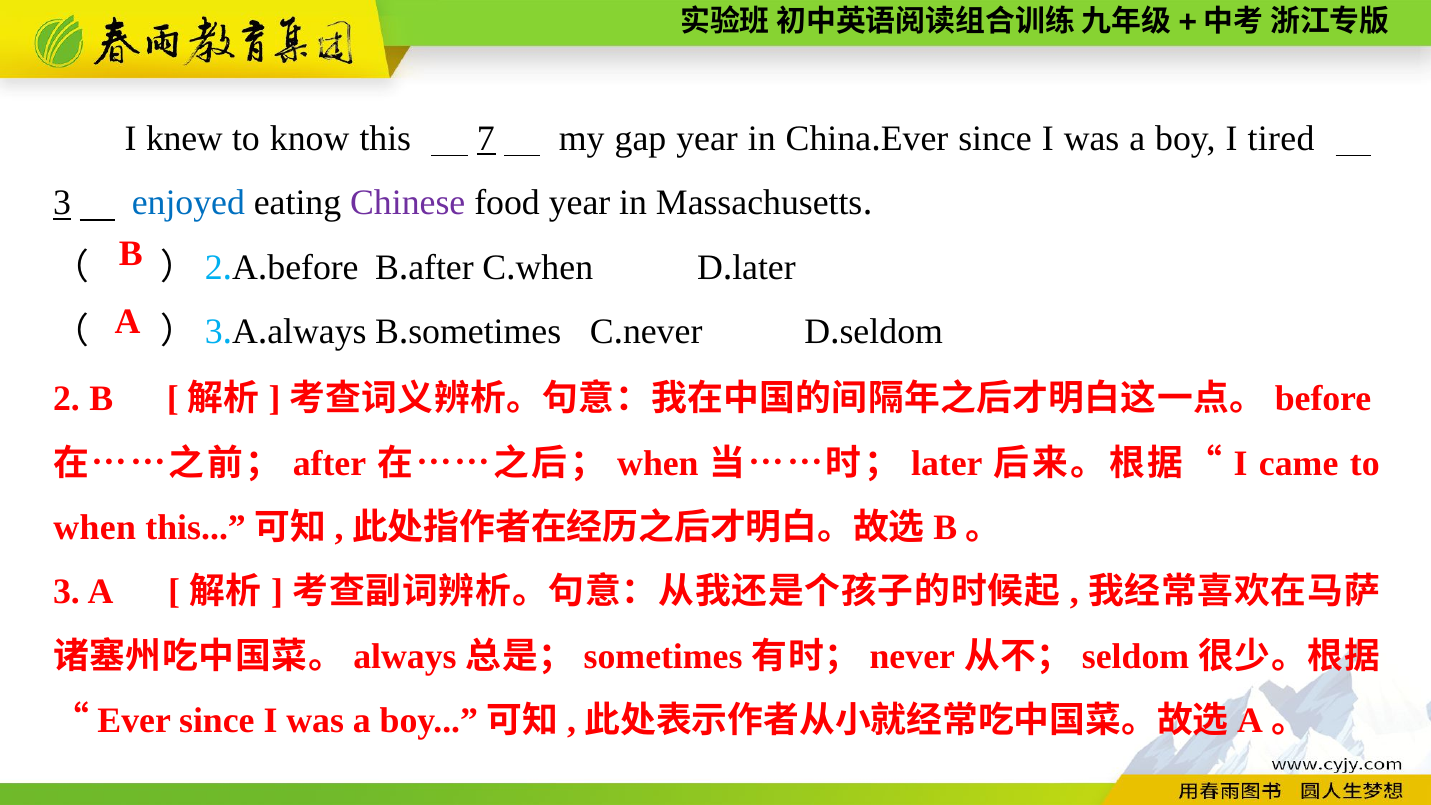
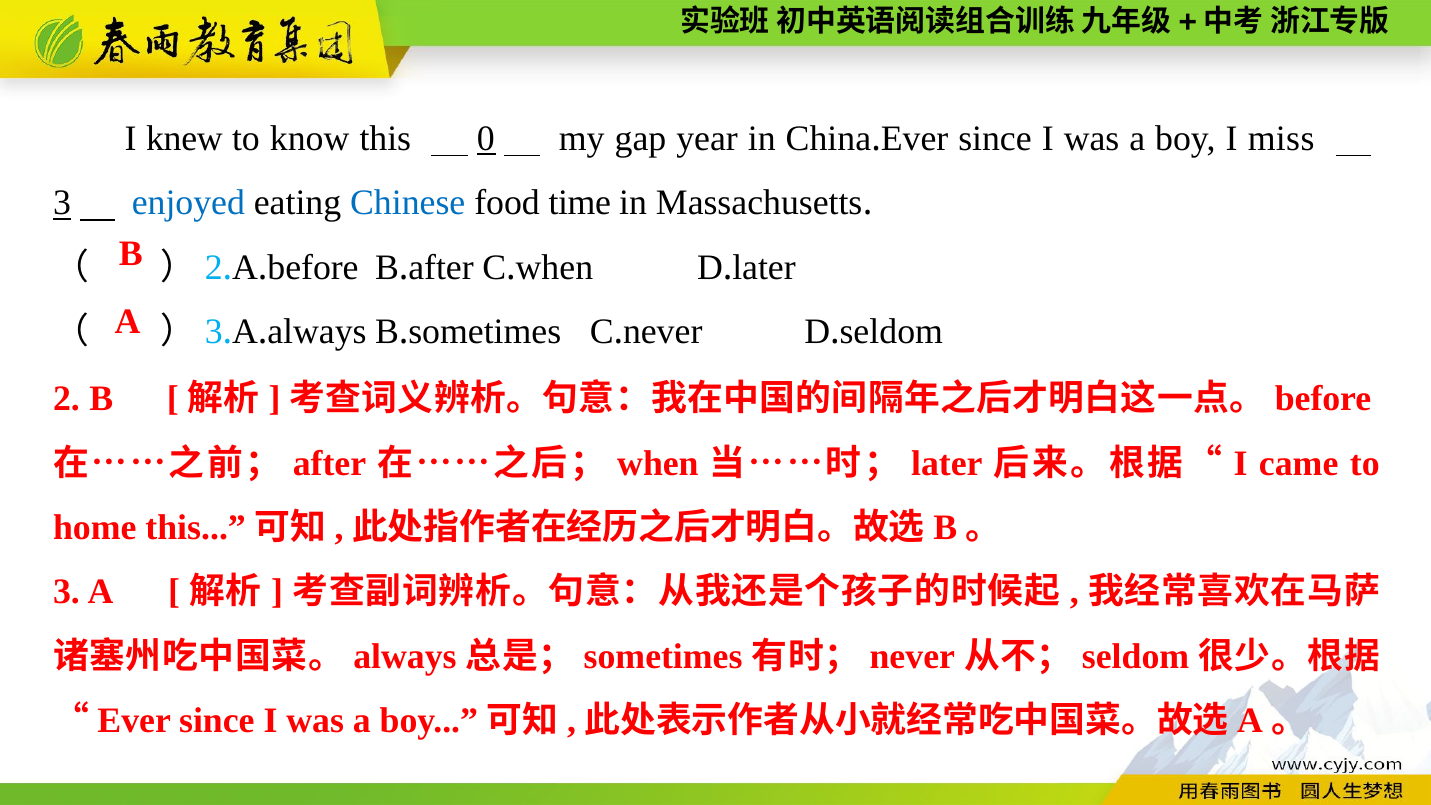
7: 7 -> 0
tired: tired -> miss
Chinese colour: purple -> blue
food year: year -> time
when at (95, 528): when -> home
